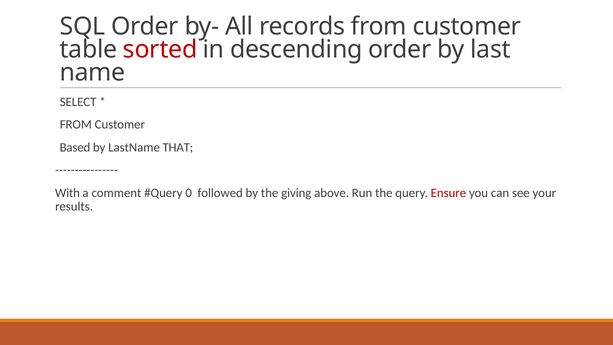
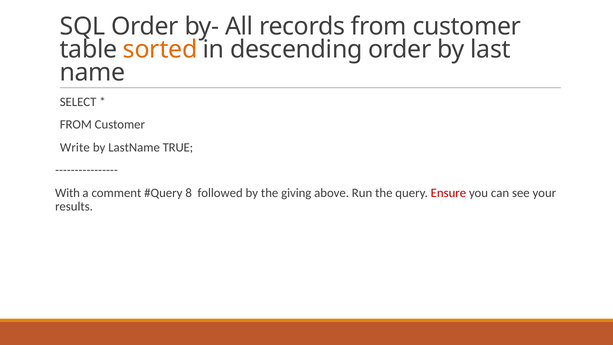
sorted colour: red -> orange
Based: Based -> Write
THAT: THAT -> TRUE
0: 0 -> 8
